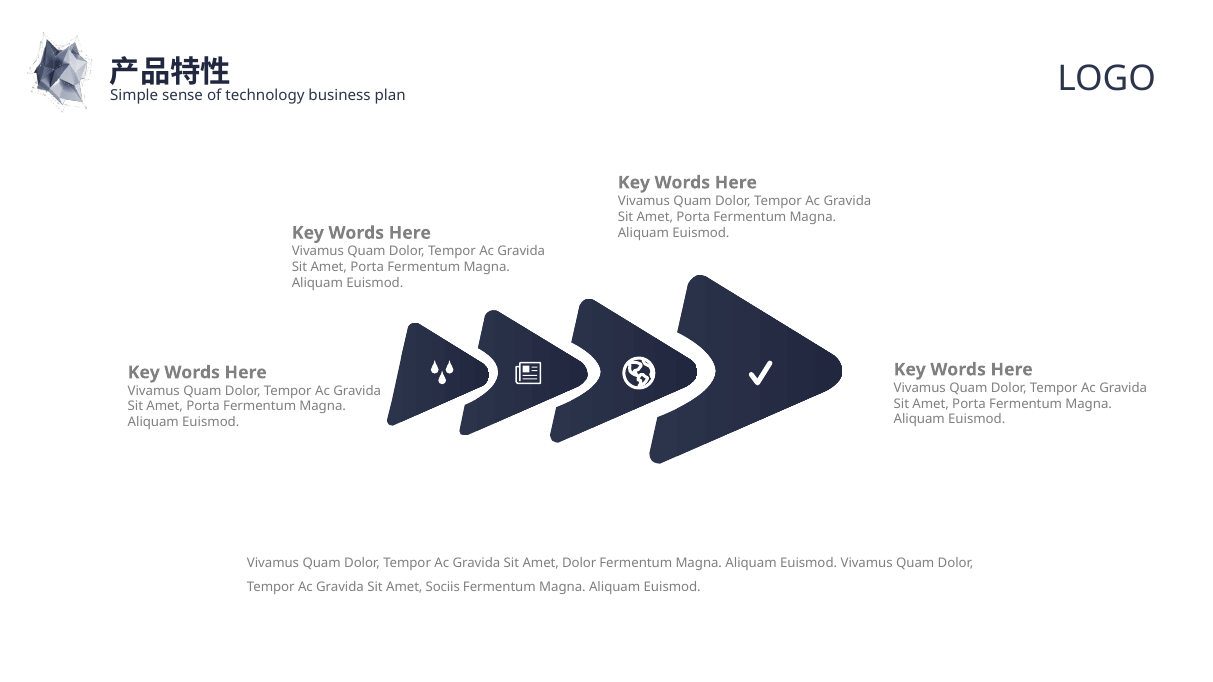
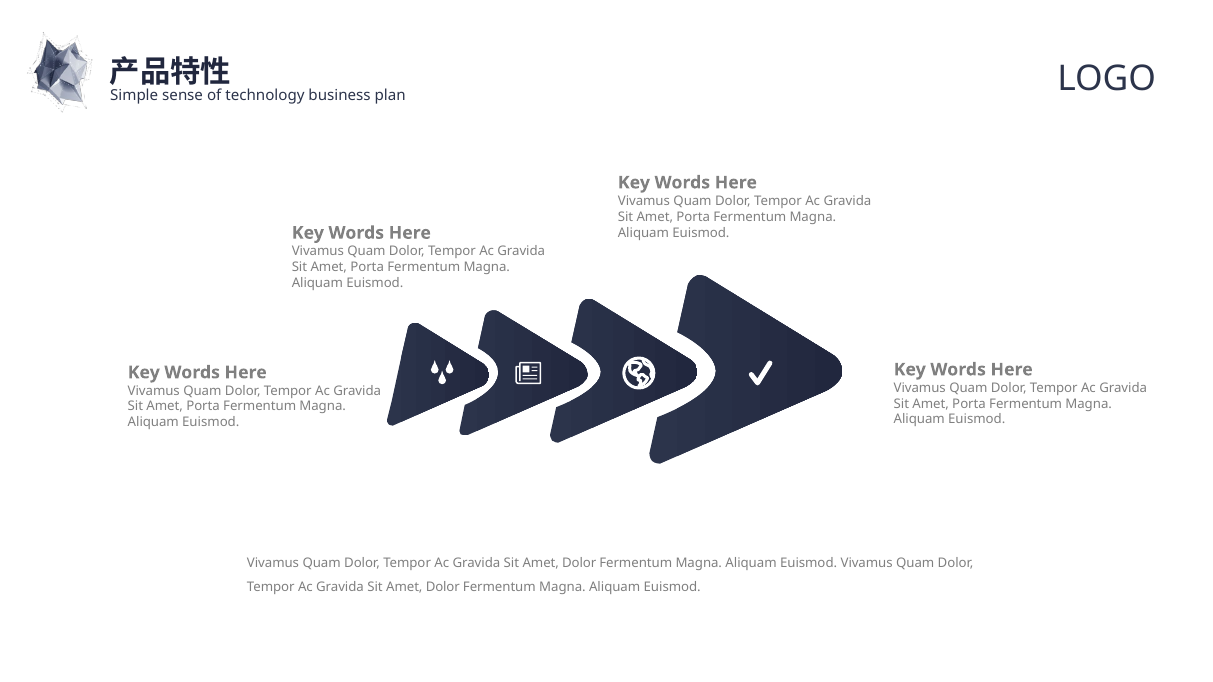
Sociis at (443, 587): Sociis -> Dolor
